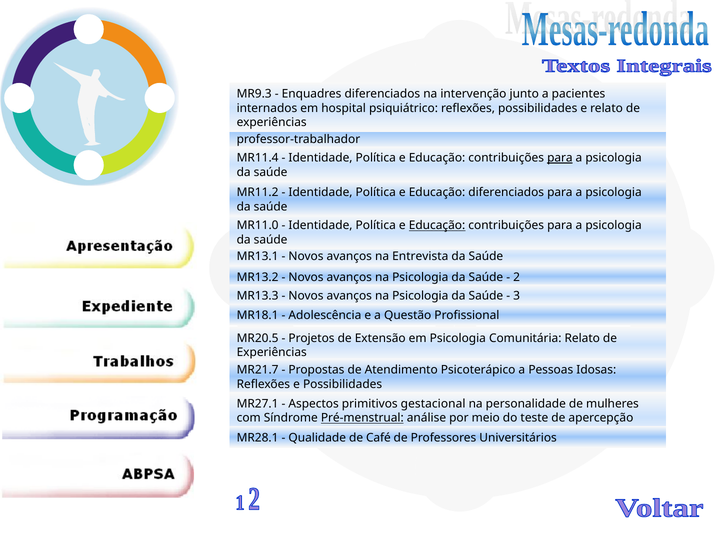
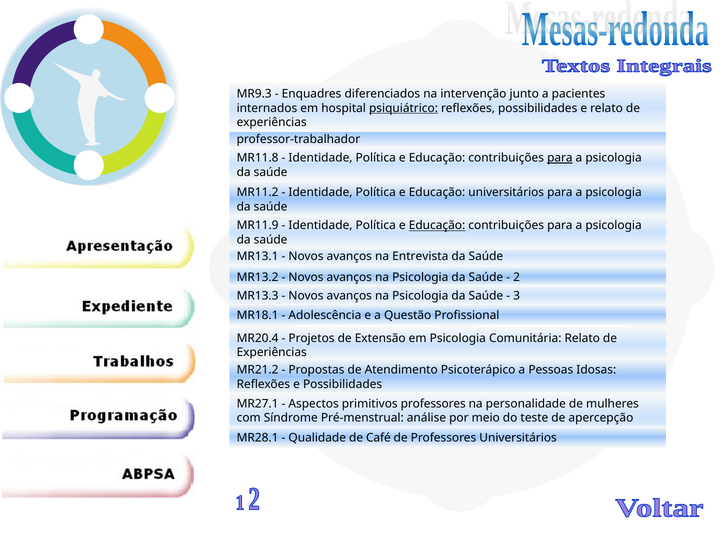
psiquiátrico underline: none -> present
MR11.4: MR11.4 -> MR11.8
Educação diferenciados: diferenciados -> universitários
MR11.0: MR11.0 -> MR11.9
MR20.5: MR20.5 -> MR20.4
MR21.7: MR21.7 -> MR21.2
primitivos gestacional: gestacional -> professores
Pré-menstrual underline: present -> none
